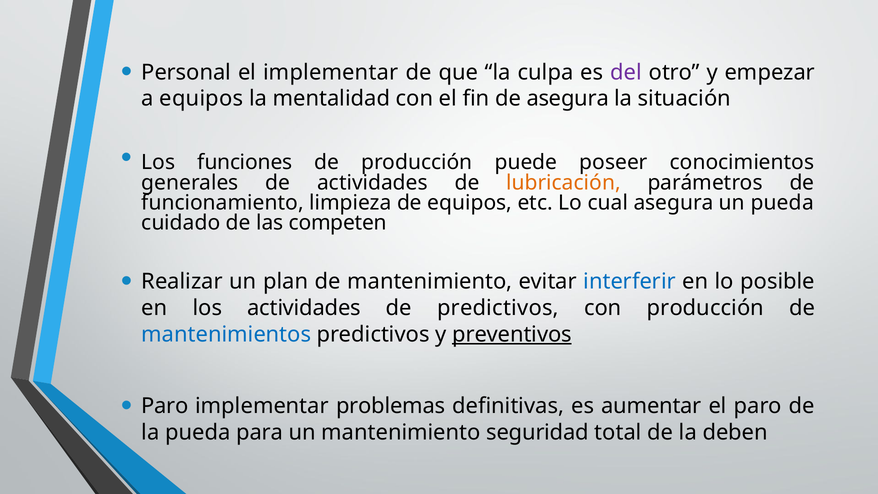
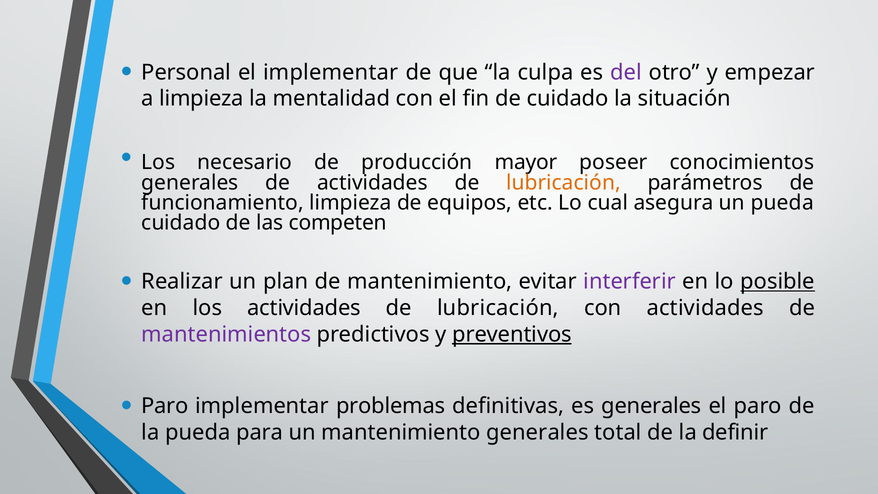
a equipos: equipos -> limpieza
de asegura: asegura -> cuidado
funciones: funciones -> necesario
puede: puede -> mayor
interferir colour: blue -> purple
posible underline: none -> present
predictivos at (498, 308): predictivos -> lubricación
con producción: producción -> actividades
mantenimientos colour: blue -> purple
es aumentar: aumentar -> generales
mantenimiento seguridad: seguridad -> generales
deben: deben -> definir
